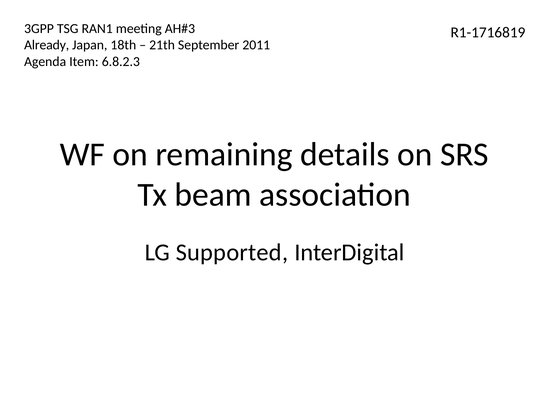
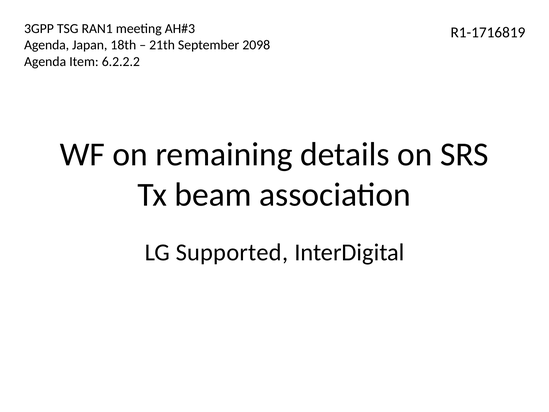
Already at (47, 45): Already -> Agenda
2011: 2011 -> 2098
6.8.2.3: 6.8.2.3 -> 6.2.2.2
